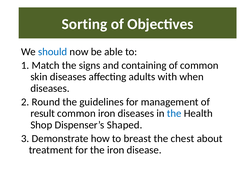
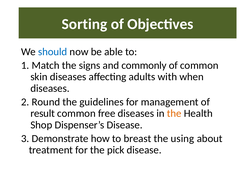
containing: containing -> commonly
common iron: iron -> free
the at (174, 114) colour: blue -> orange
Dispenser’s Shaped: Shaped -> Disease
chest: chest -> using
the iron: iron -> pick
